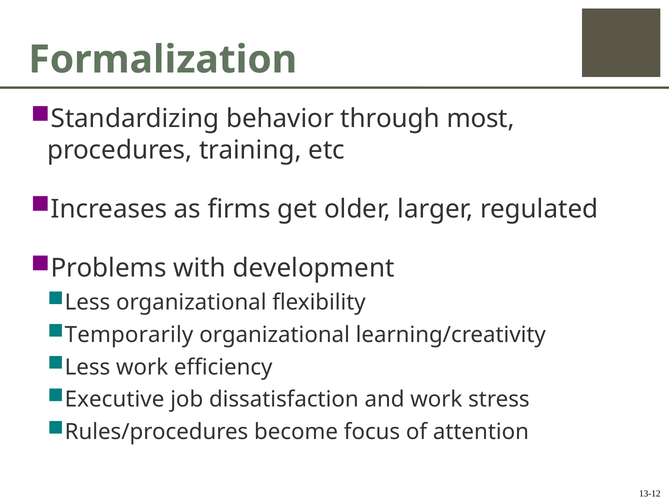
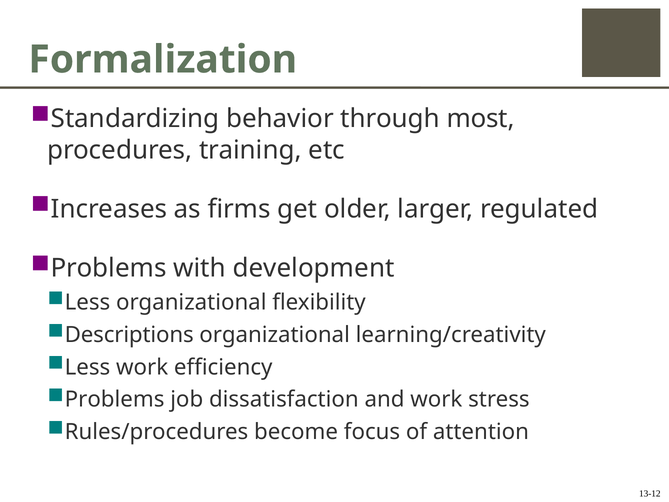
Temporarily: Temporarily -> Descriptions
Executive at (115, 399): Executive -> Problems
